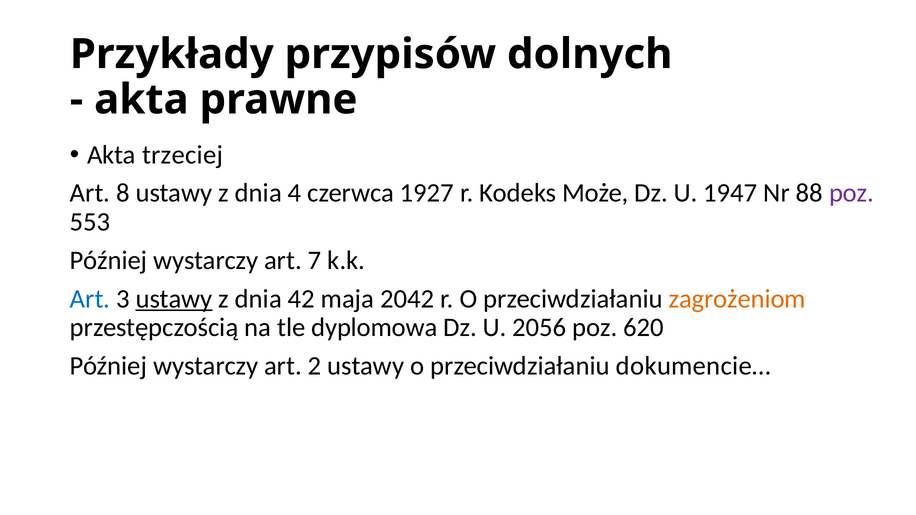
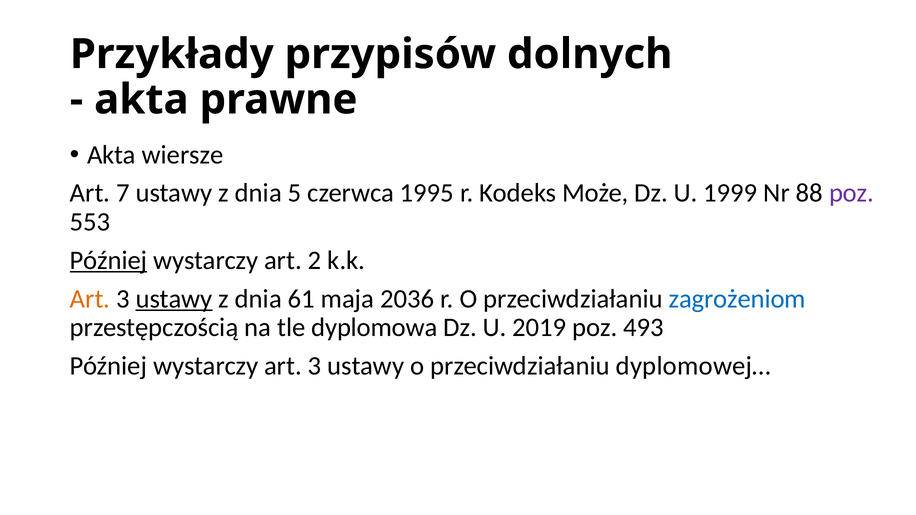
trzeciej: trzeciej -> wiersze
8: 8 -> 7
4: 4 -> 5
1927: 1927 -> 1995
1947: 1947 -> 1999
Później at (109, 261) underline: none -> present
7: 7 -> 2
Art at (90, 299) colour: blue -> orange
42: 42 -> 61
2042: 2042 -> 2036
zagrożeniom colour: orange -> blue
2056: 2056 -> 2019
620: 620 -> 493
wystarczy art 2: 2 -> 3
dokumencie…: dokumencie… -> dyplomowej…
